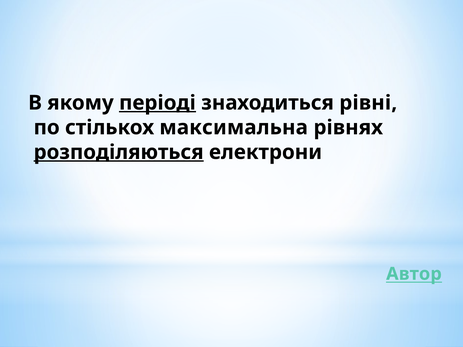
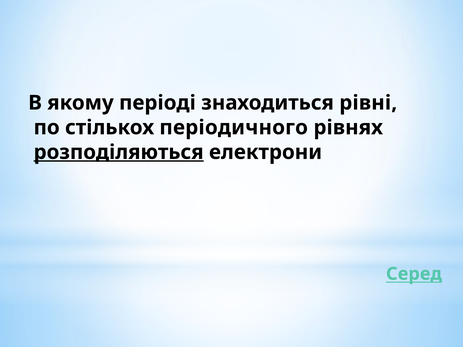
періоді underline: present -> none
максимальна: максимальна -> періодичного
Автор: Автор -> Серед
